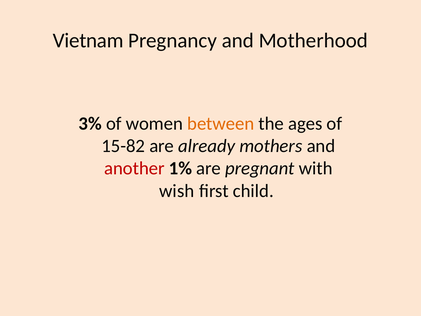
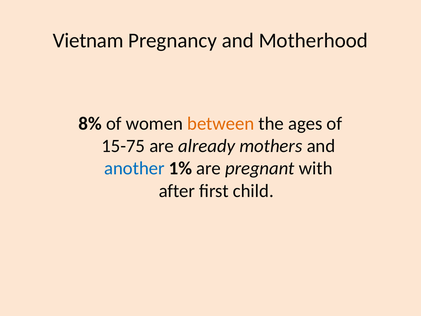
3%: 3% -> 8%
15-82: 15-82 -> 15-75
another colour: red -> blue
wish: wish -> after
